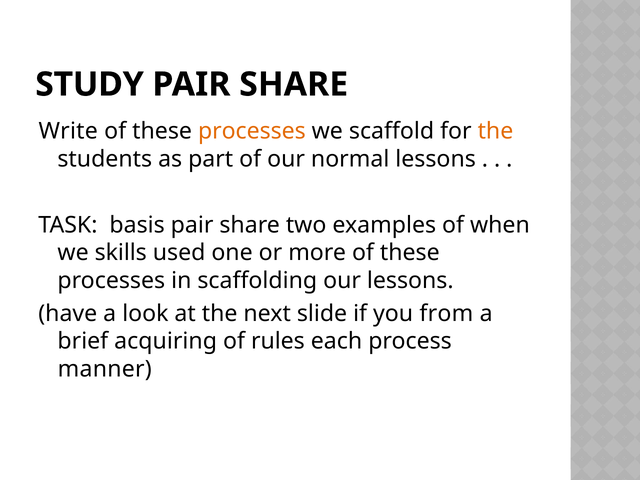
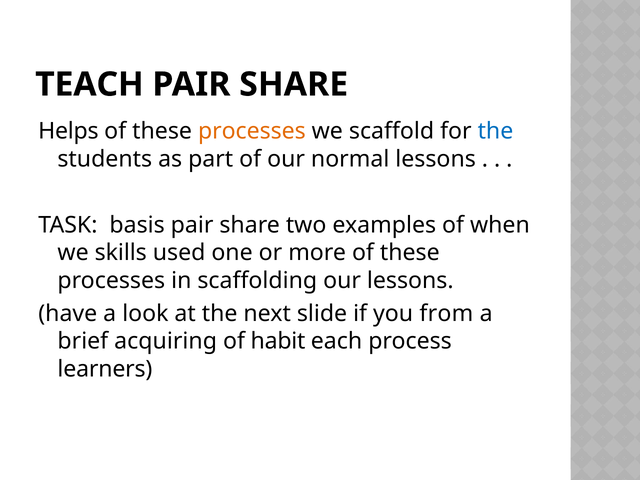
STUDY: STUDY -> TEACH
Write: Write -> Helps
the at (495, 131) colour: orange -> blue
rules: rules -> habit
manner: manner -> learners
